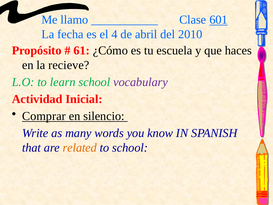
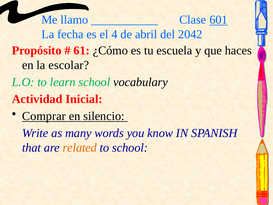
2010: 2010 -> 2042
recieve: recieve -> escolar
vocabulary colour: purple -> black
